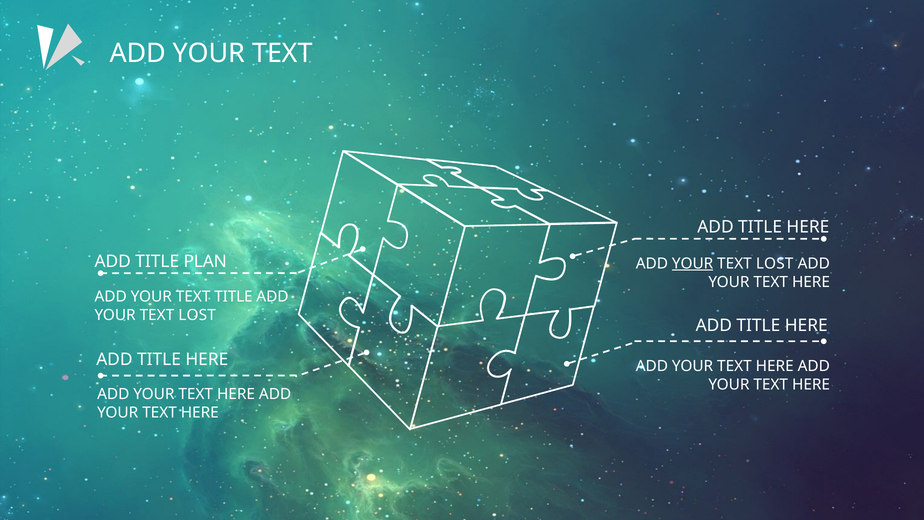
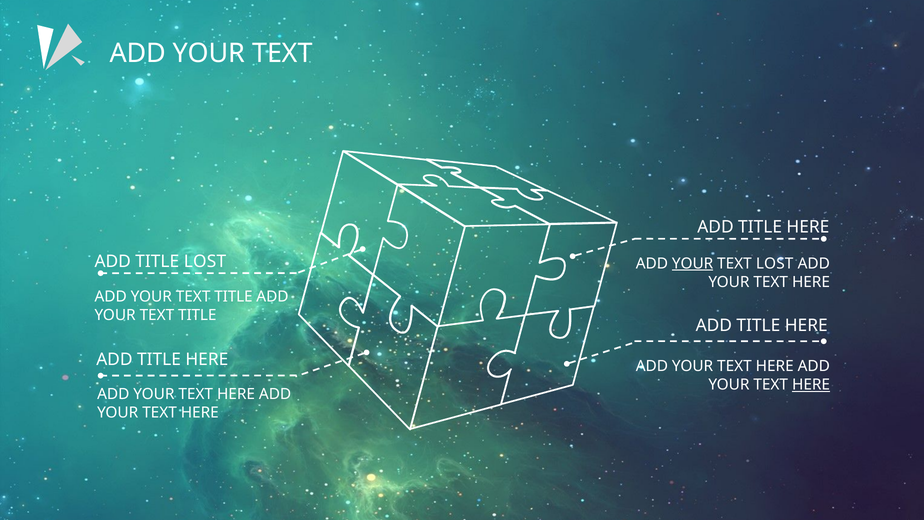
TITLE PLAN: PLAN -> LOST
LOST at (197, 315): LOST -> TITLE
HERE at (811, 385) underline: none -> present
